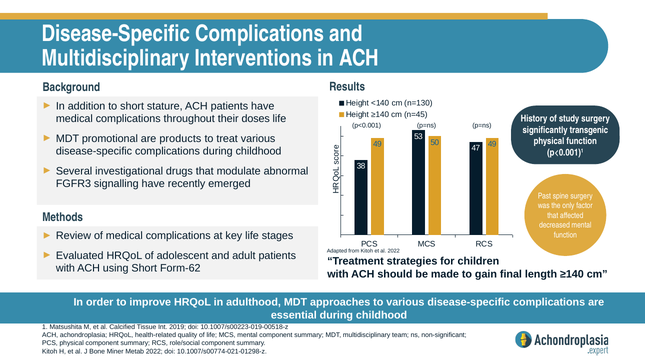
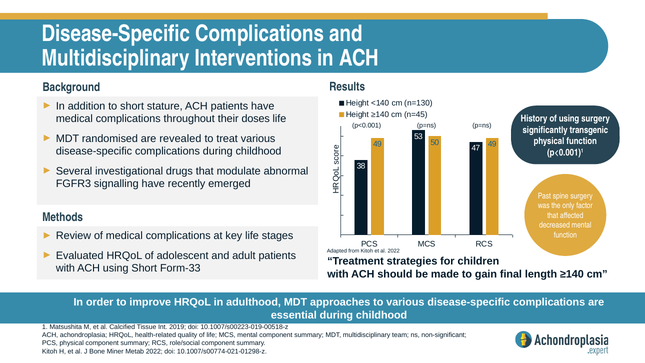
of study: study -> using
promotional: promotional -> randomised
products: products -> revealed
Form-62: Form-62 -> Form-33
